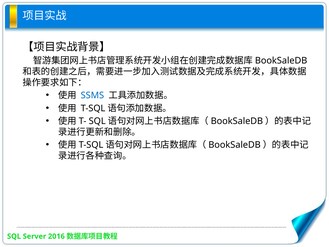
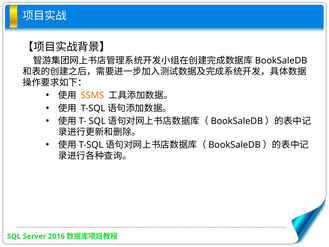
SSMS colour: blue -> orange
